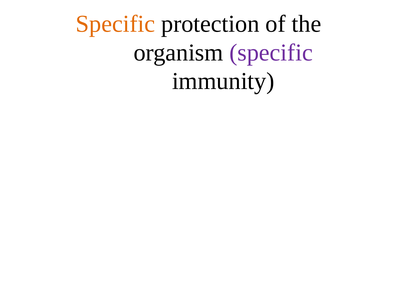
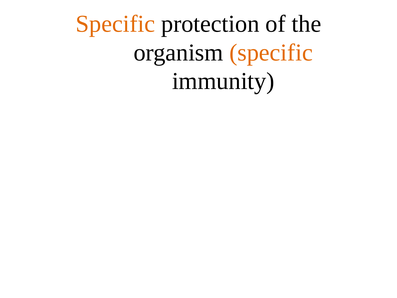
specific at (271, 53) colour: purple -> orange
